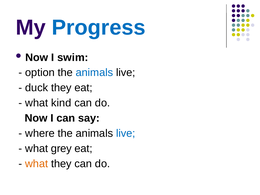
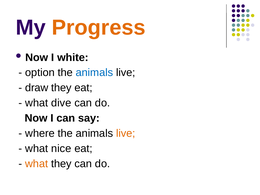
Progress colour: blue -> orange
swim: swim -> white
duck: duck -> draw
kind: kind -> dive
live at (126, 133) colour: blue -> orange
grey: grey -> nice
